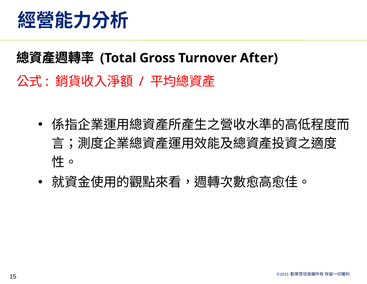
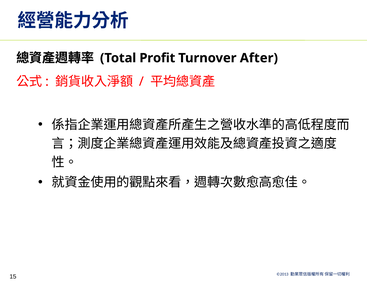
Gross: Gross -> Profit
